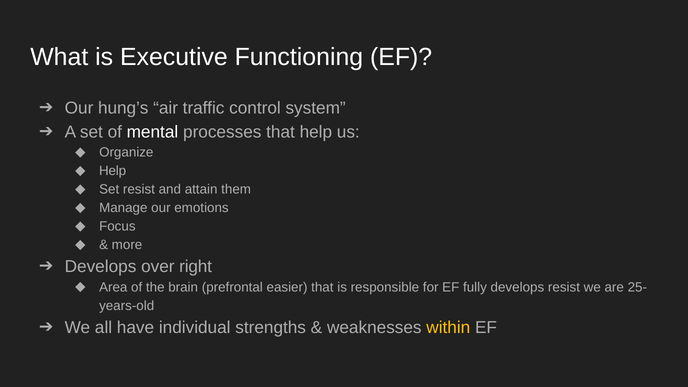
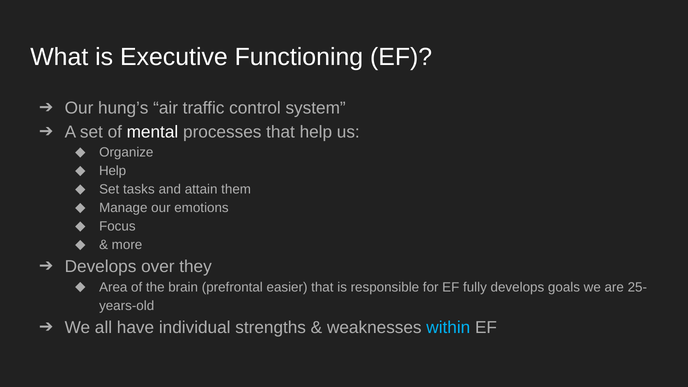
Set resist: resist -> tasks
right: right -> they
develops resist: resist -> goals
within colour: yellow -> light blue
